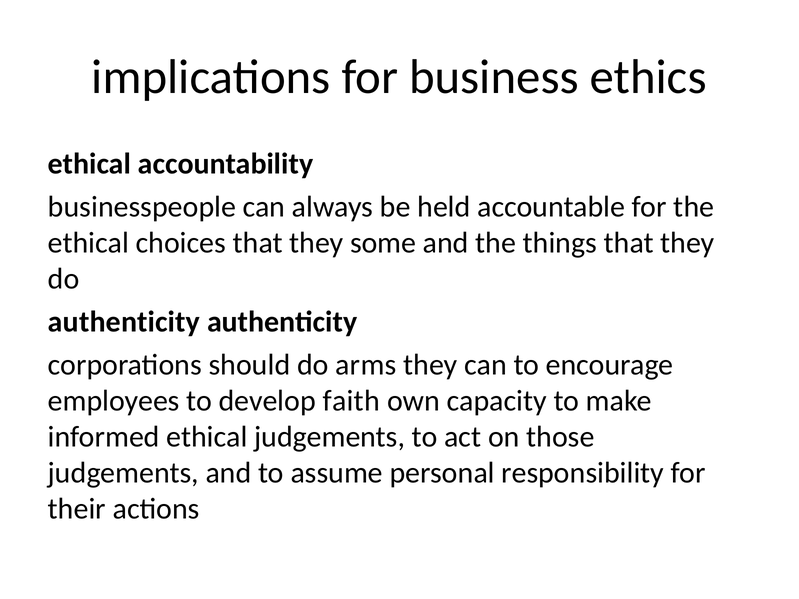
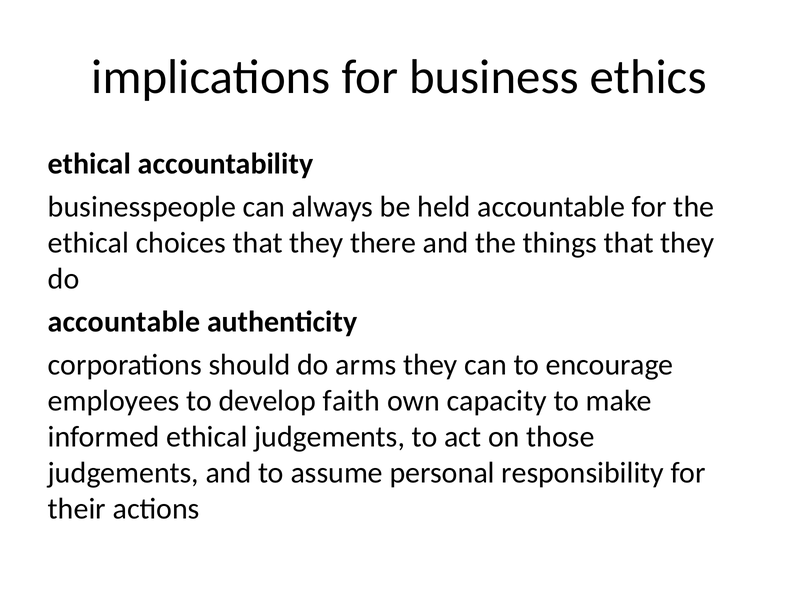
some: some -> there
authenticity at (124, 322): authenticity -> accountable
